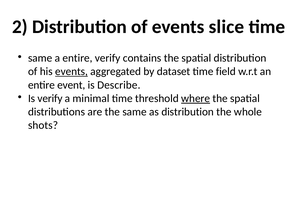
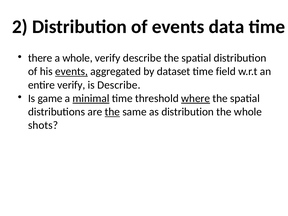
slice: slice -> data
same at (40, 58): same -> there
a entire: entire -> whole
verify contains: contains -> describe
entire event: event -> verify
Is verify: verify -> game
minimal underline: none -> present
the at (112, 112) underline: none -> present
